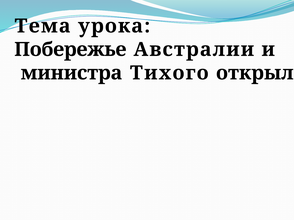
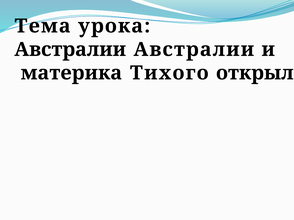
Побережье at (70, 50): Побережье -> Австралии
министра: министра -> материка
